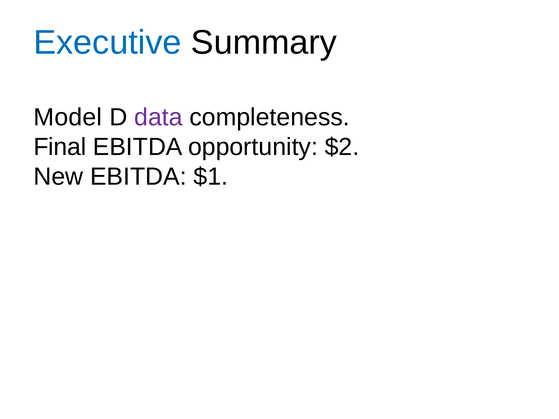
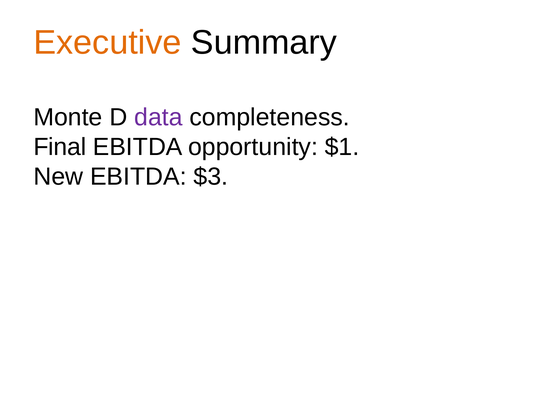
Executive colour: blue -> orange
Model: Model -> Monte
$2: $2 -> $1
$1: $1 -> $3
